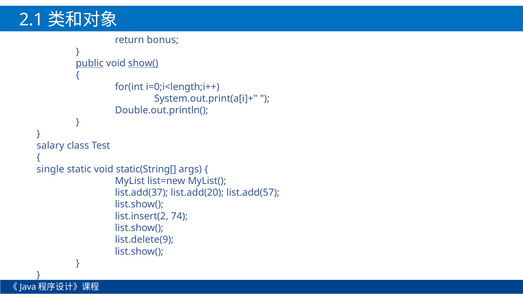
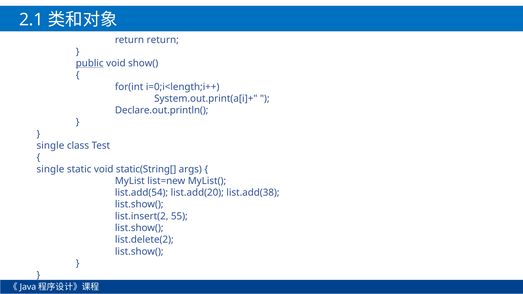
return bonus: bonus -> return
show( underline: present -> none
Double.out.println(: Double.out.println( -> Declare.out.println(
salary at (50, 146): salary -> single
list.add(37: list.add(37 -> list.add(54
list.add(57: list.add(57 -> list.add(38
74: 74 -> 55
list.delete(9: list.delete(9 -> list.delete(2
